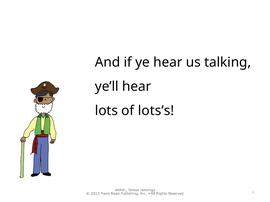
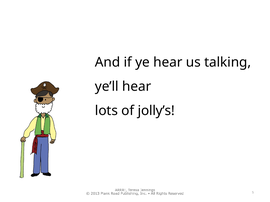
lots’s: lots’s -> jolly’s
